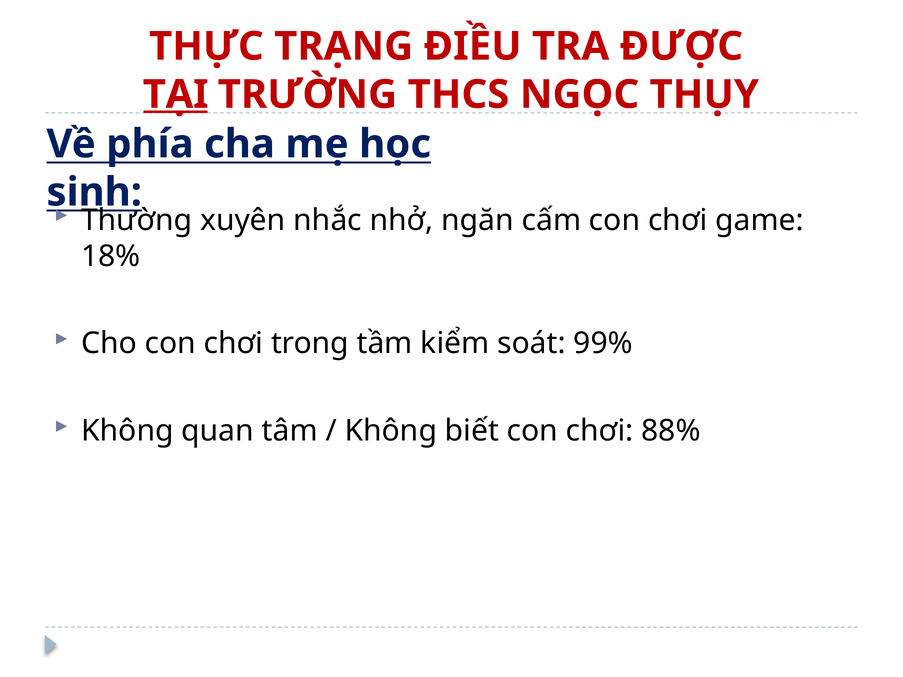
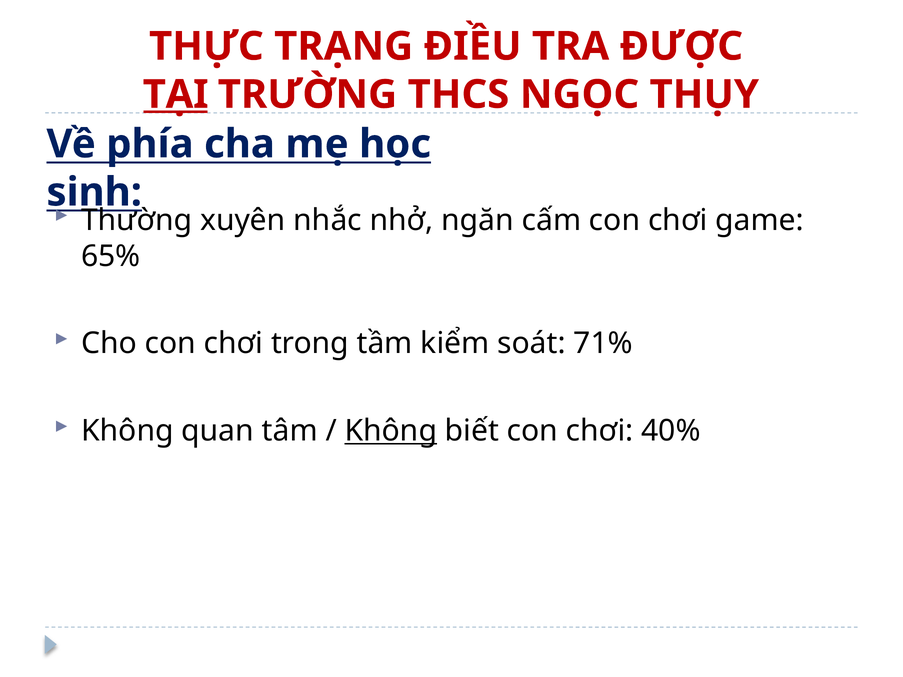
18%: 18% -> 65%
99%: 99% -> 71%
Không at (391, 431) underline: none -> present
88%: 88% -> 40%
